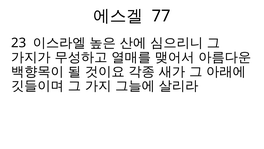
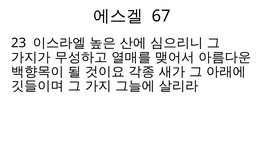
77: 77 -> 67
